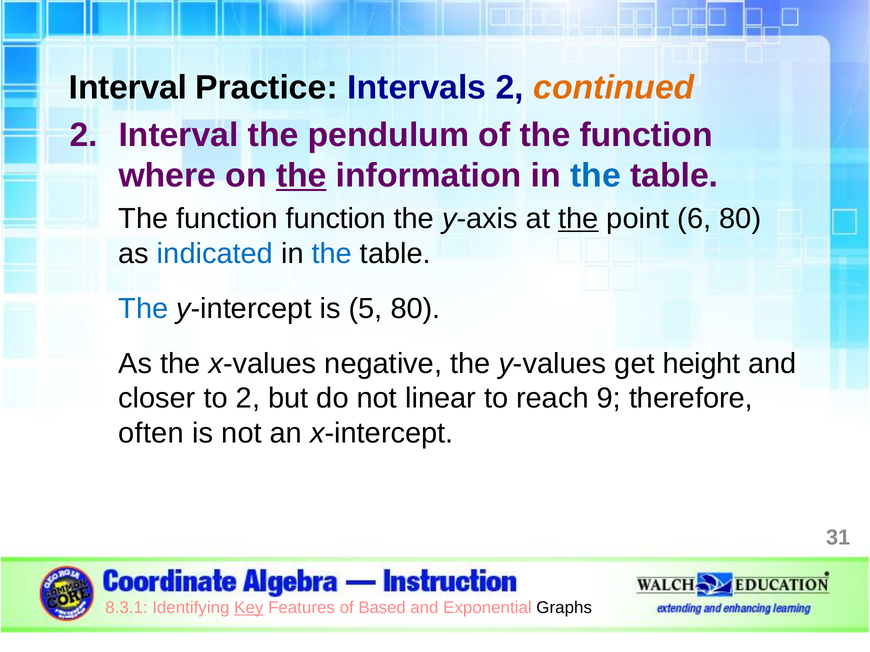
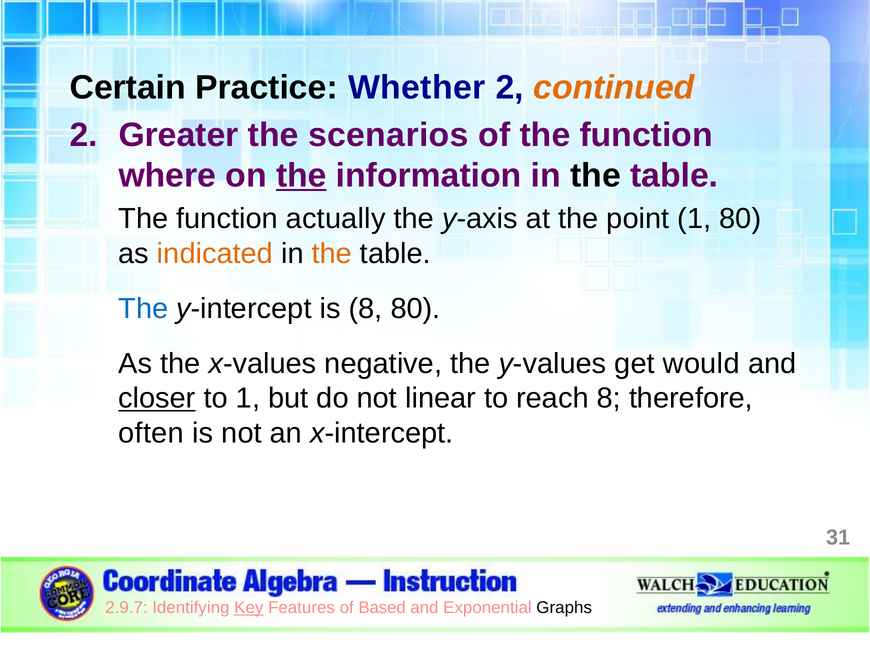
Interval at (128, 88): Interval -> Certain
Intervals: Intervals -> Whether
2 Interval: Interval -> Greater
pendulum: pendulum -> scenarios
the at (596, 176) colour: blue -> black
function function: function -> actually
the at (578, 219) underline: present -> none
point 6: 6 -> 1
indicated colour: blue -> orange
the at (332, 254) colour: blue -> orange
is 5: 5 -> 8
height: height -> would
closer underline: none -> present
to 2: 2 -> 1
reach 9: 9 -> 8
8.3.1: 8.3.1 -> 2.9.7
